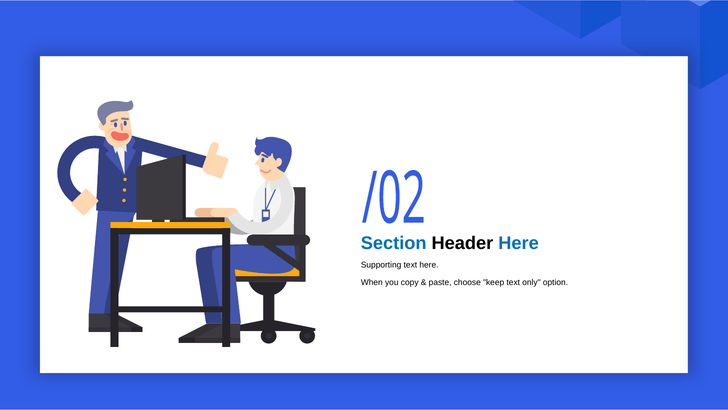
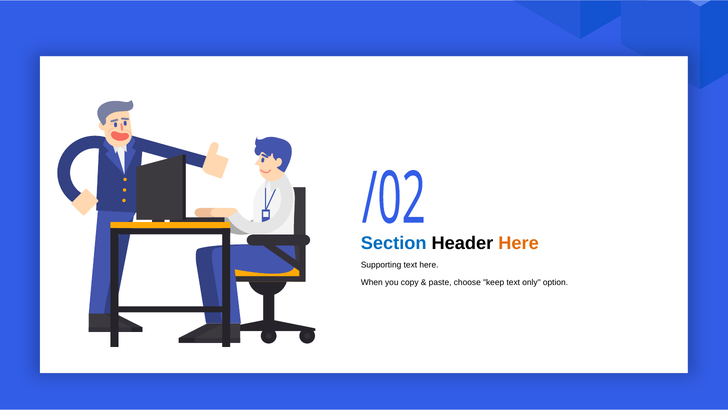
Here at (519, 243) colour: blue -> orange
